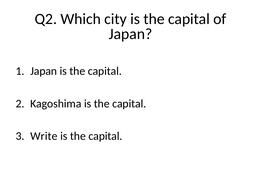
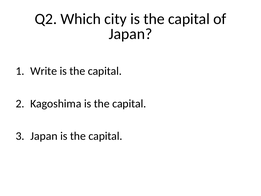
Japan at (44, 71): Japan -> Write
Write at (44, 136): Write -> Japan
